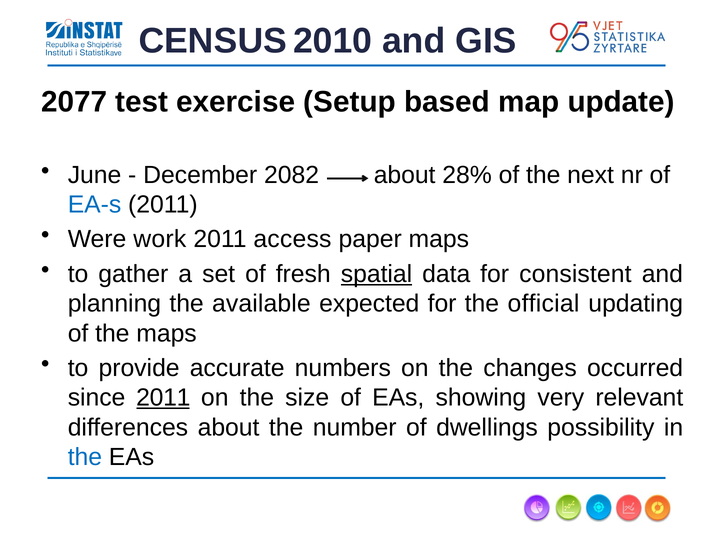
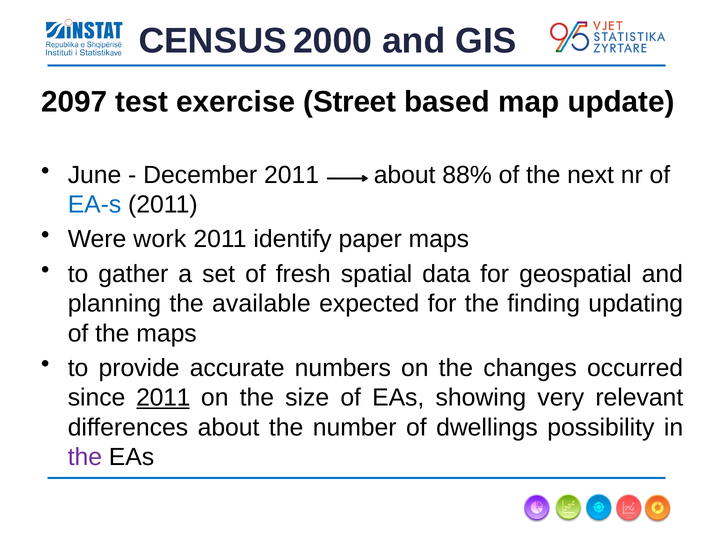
2010: 2010 -> 2000
2077: 2077 -> 2097
Setup: Setup -> Street
December 2082: 2082 -> 2011
28%: 28% -> 88%
access: access -> identify
spatial underline: present -> none
consistent: consistent -> geospatial
official: official -> finding
the at (85, 457) colour: blue -> purple
